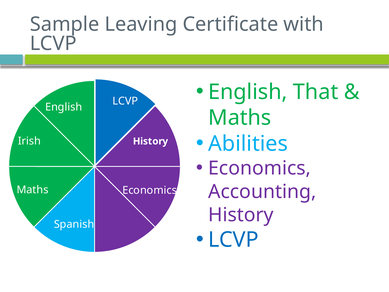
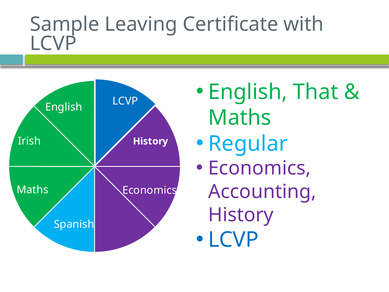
Abilities: Abilities -> Regular
